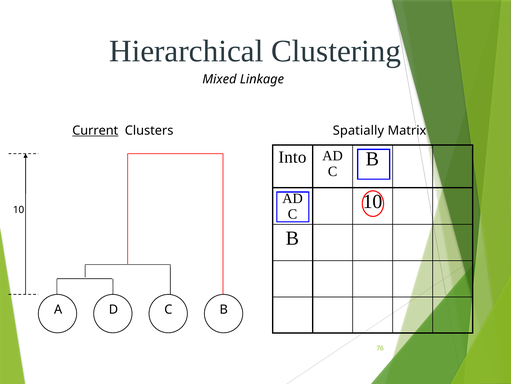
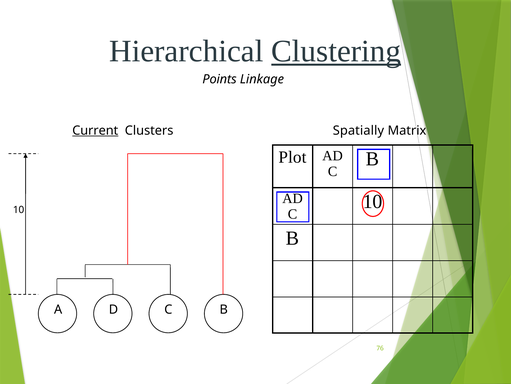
Clustering underline: none -> present
Mixed: Mixed -> Points
Into: Into -> Plot
